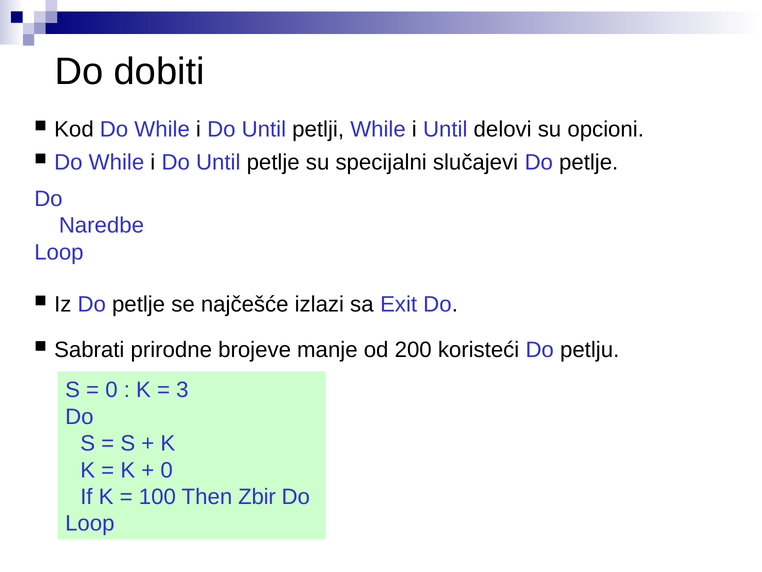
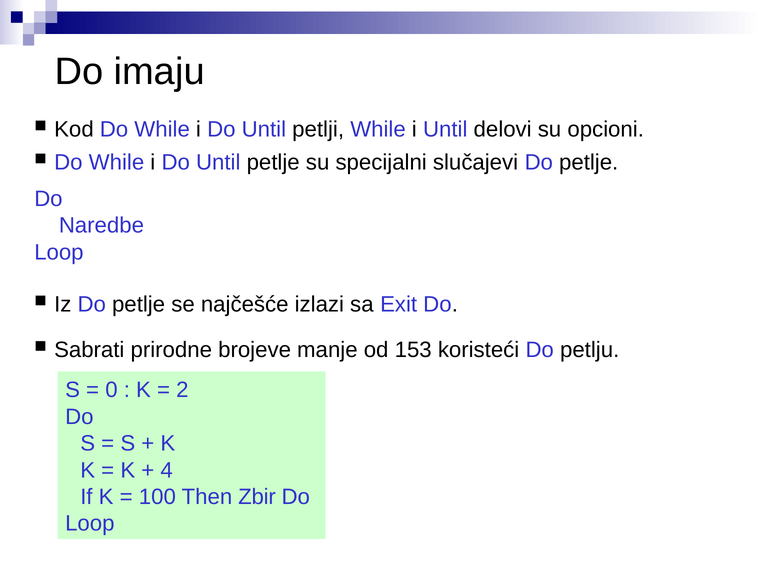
dobiti: dobiti -> imaju
200: 200 -> 153
3: 3 -> 2
0 at (167, 470): 0 -> 4
